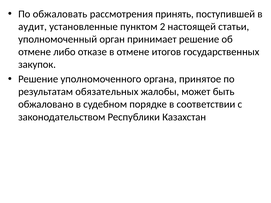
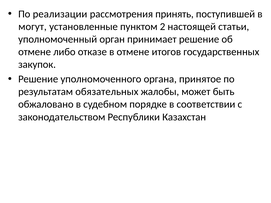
обжаловать: обжаловать -> реализации
аудит: аудит -> могут
